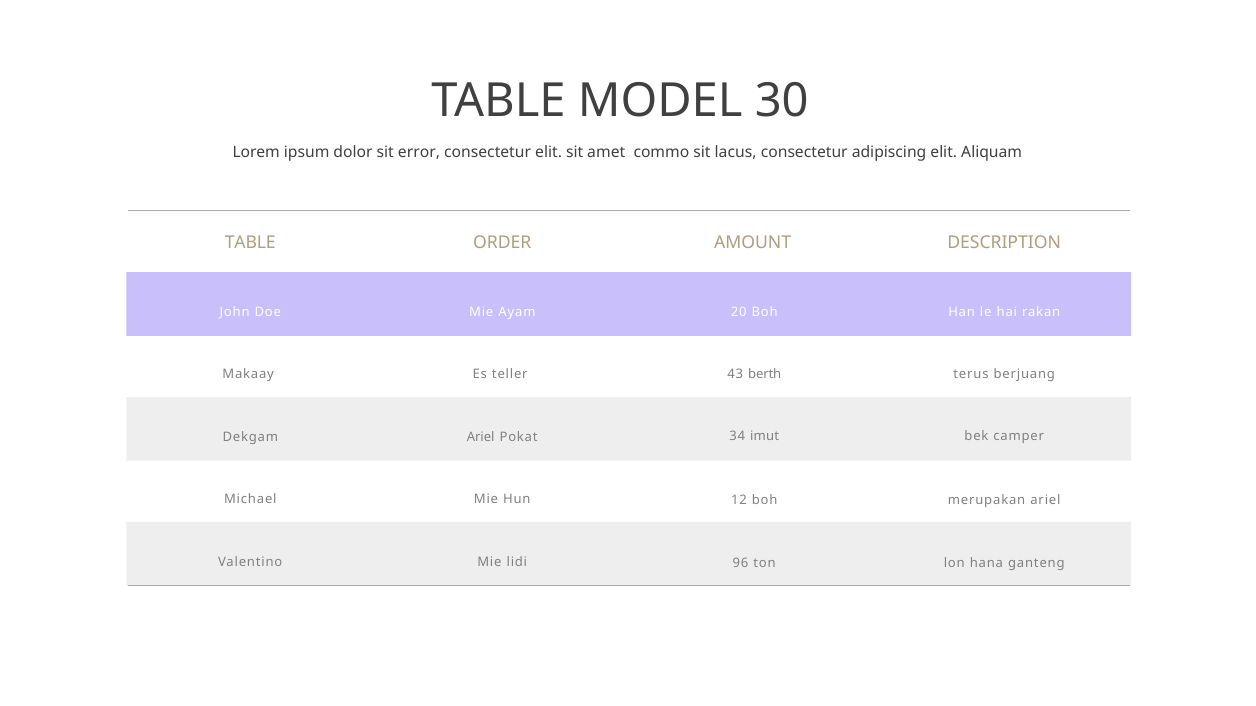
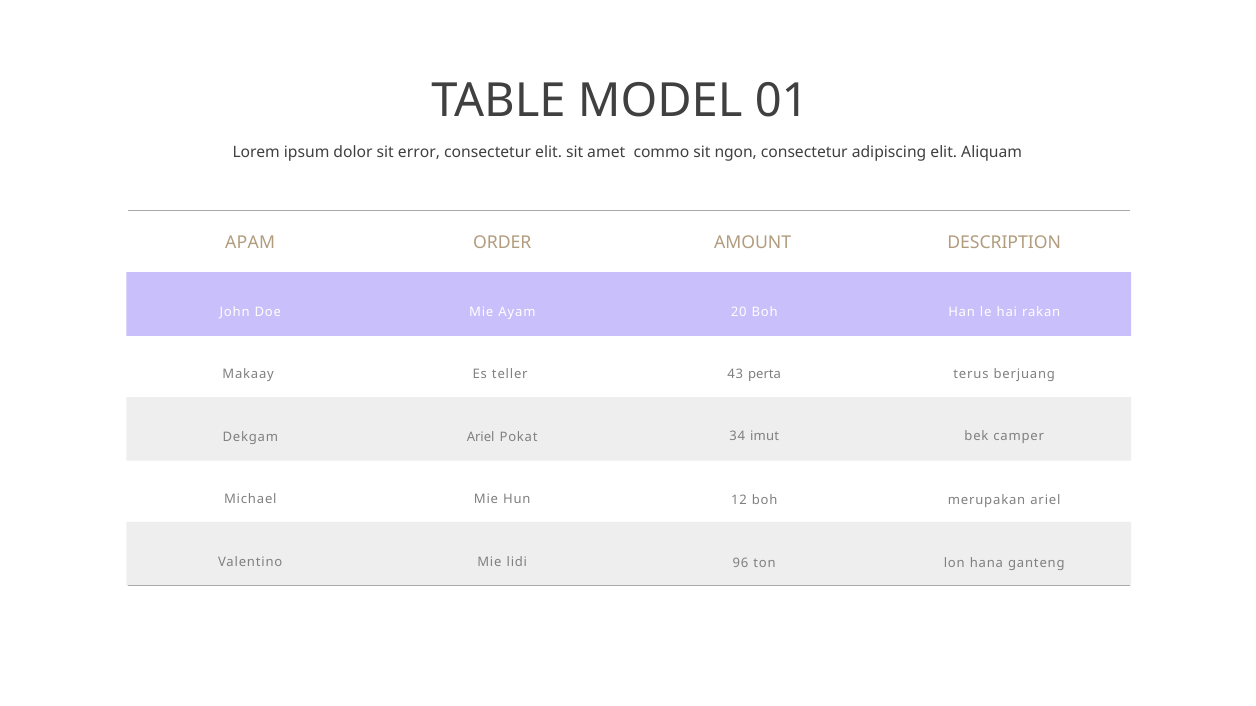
30: 30 -> 01
lacus: lacus -> ngon
TABLE at (250, 243): TABLE -> APAM
berth: berth -> perta
